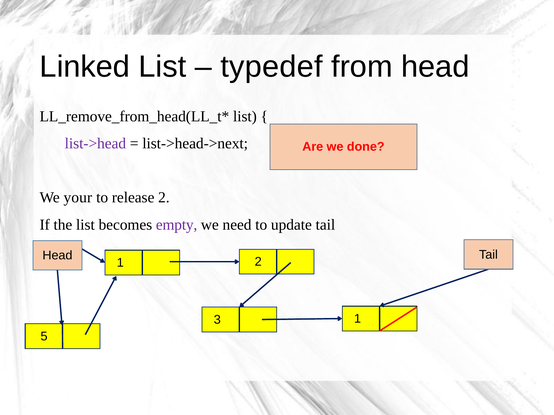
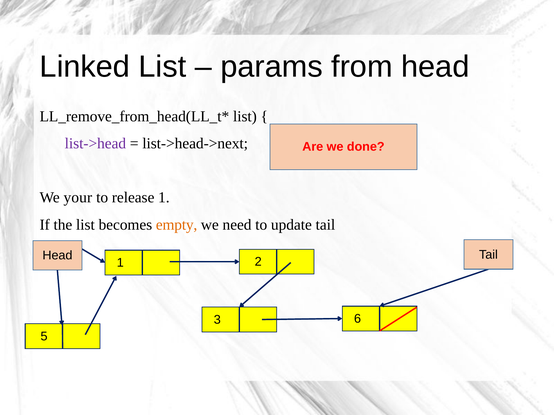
typedef: typedef -> params
release 2: 2 -> 1
empty colour: purple -> orange
3 1: 1 -> 6
